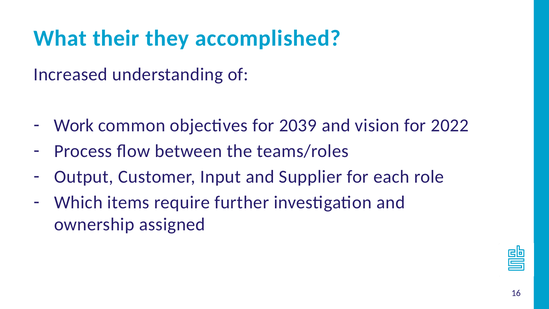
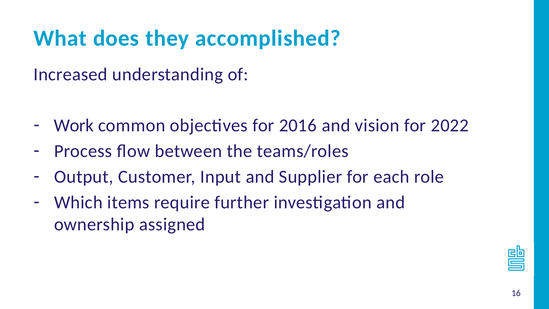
their: their -> does
2039: 2039 -> 2016
